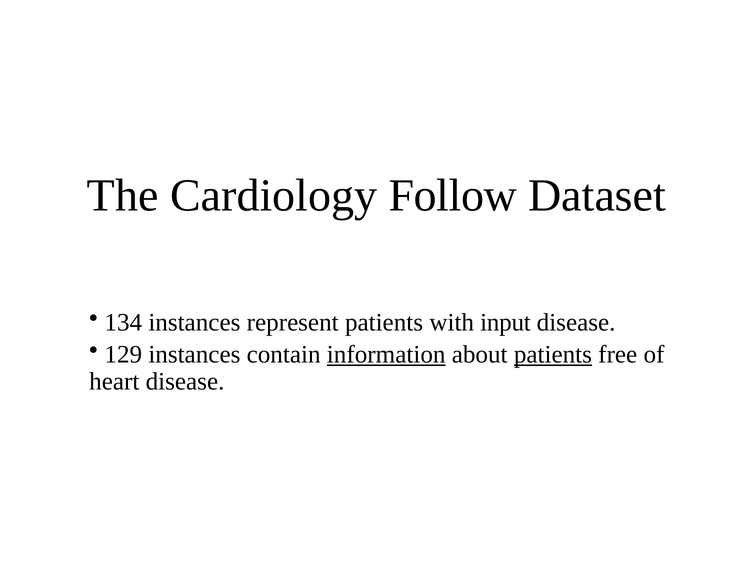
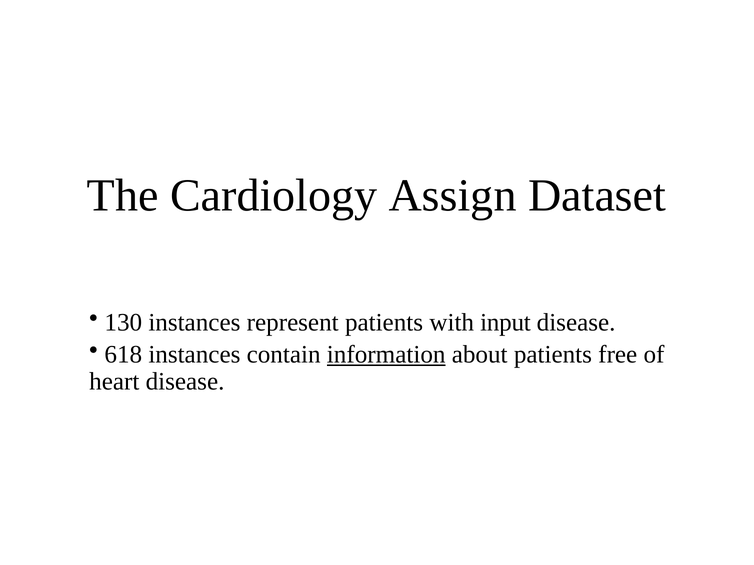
Follow: Follow -> Assign
134: 134 -> 130
129: 129 -> 618
patients at (553, 355) underline: present -> none
